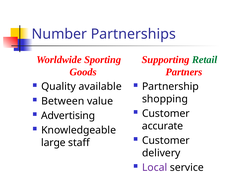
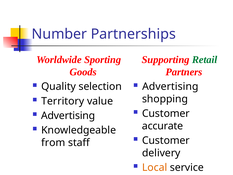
available: available -> selection
Partnership at (170, 86): Partnership -> Advertising
Between: Between -> Territory
large: large -> from
Local colour: purple -> orange
